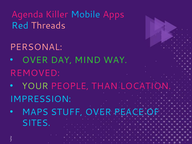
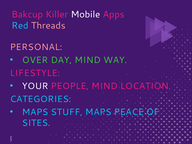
Agenda: Agenda -> Bakcup
Mobile colour: light blue -> white
REMOVED: REMOVED -> LIFESTYLE
YOUR colour: light green -> white
PEOPLE THAN: THAN -> MIND
IMPRESSION: IMPRESSION -> CATEGORIES
STUFF OVER: OVER -> MAPS
